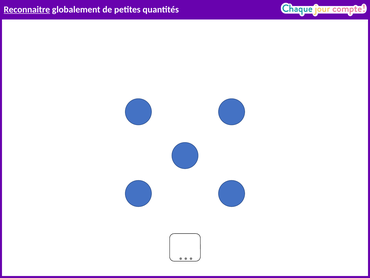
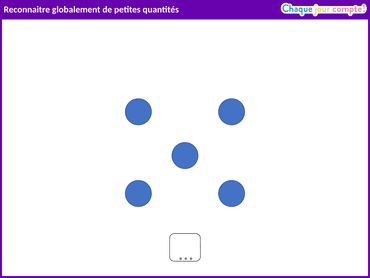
Reconnaitre underline: present -> none
